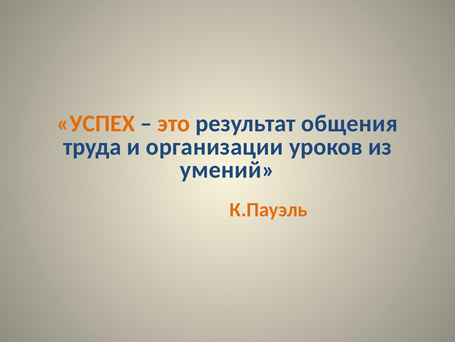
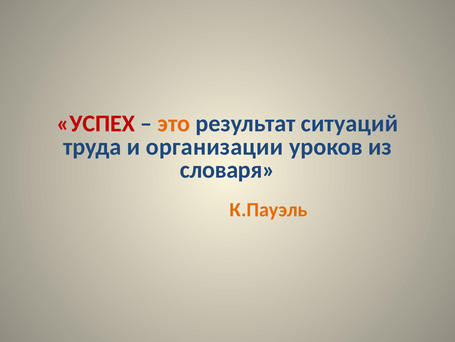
УСПЕХ colour: orange -> red
общения: общения -> ситуаций
умений: умений -> словаря
